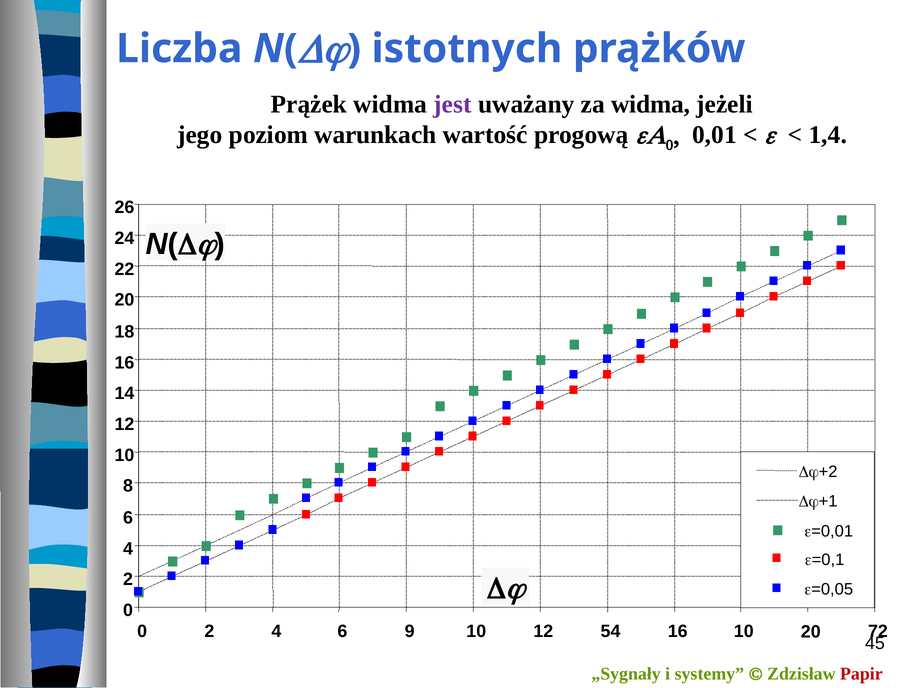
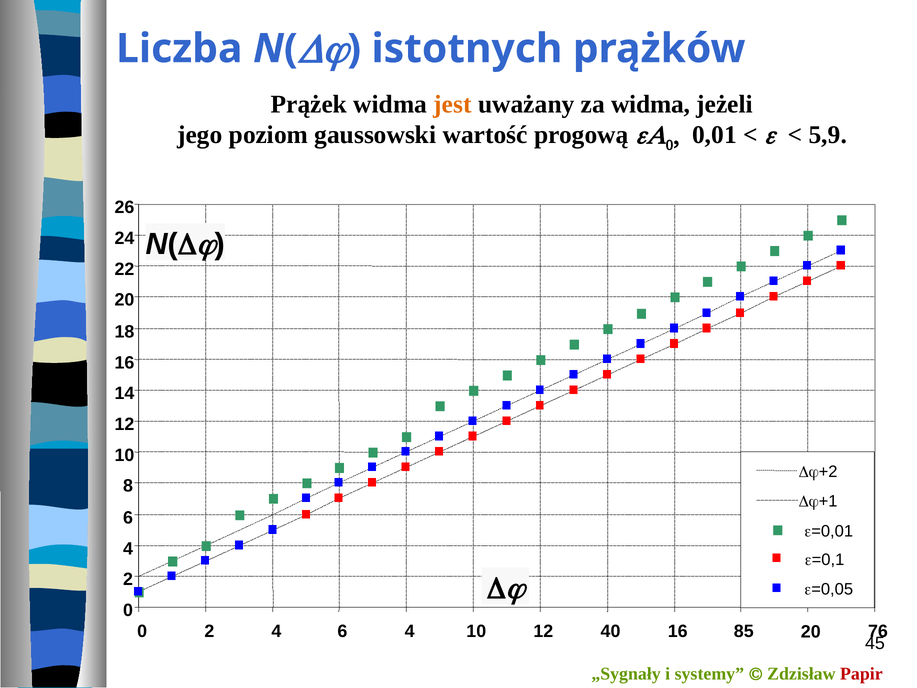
jest colour: purple -> orange
warunkach: warunkach -> gaussowski
1,4: 1,4 -> 5,9
6 9: 9 -> 4
54: 54 -> 40
16 10: 10 -> 85
72: 72 -> 76
